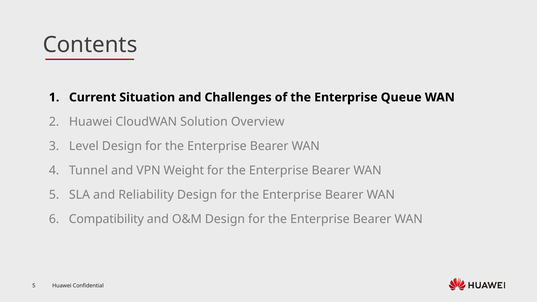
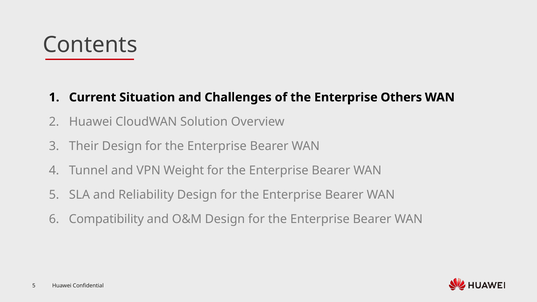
Queue: Queue -> Others
Level: Level -> Their
